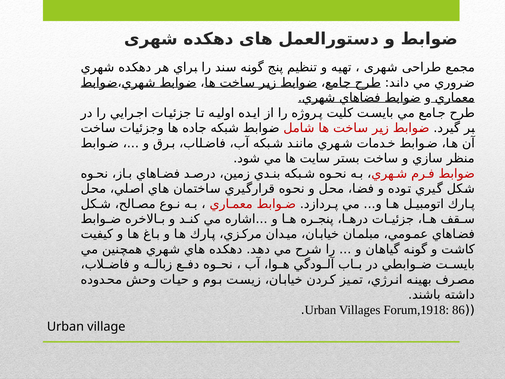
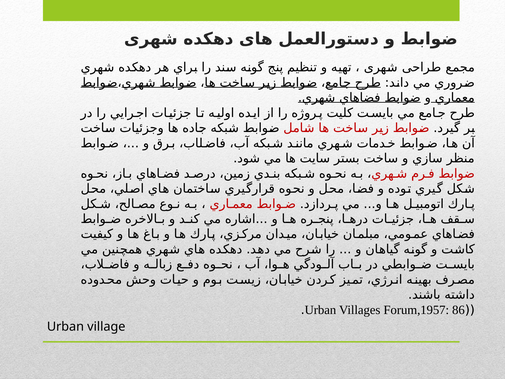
Forum,1918: Forum,1918 -> Forum,1957
